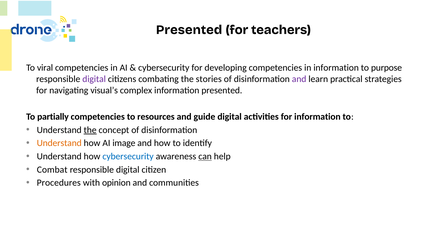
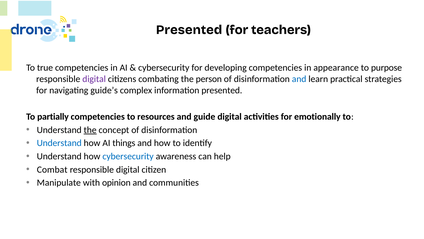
viral: viral -> true
in information: information -> appearance
stories: stories -> person
and at (299, 79) colour: purple -> blue
visual’s: visual’s -> guide’s
for information: information -> emotionally
Understand at (59, 143) colour: orange -> blue
image: image -> things
can underline: present -> none
Procedures: Procedures -> Manipulate
